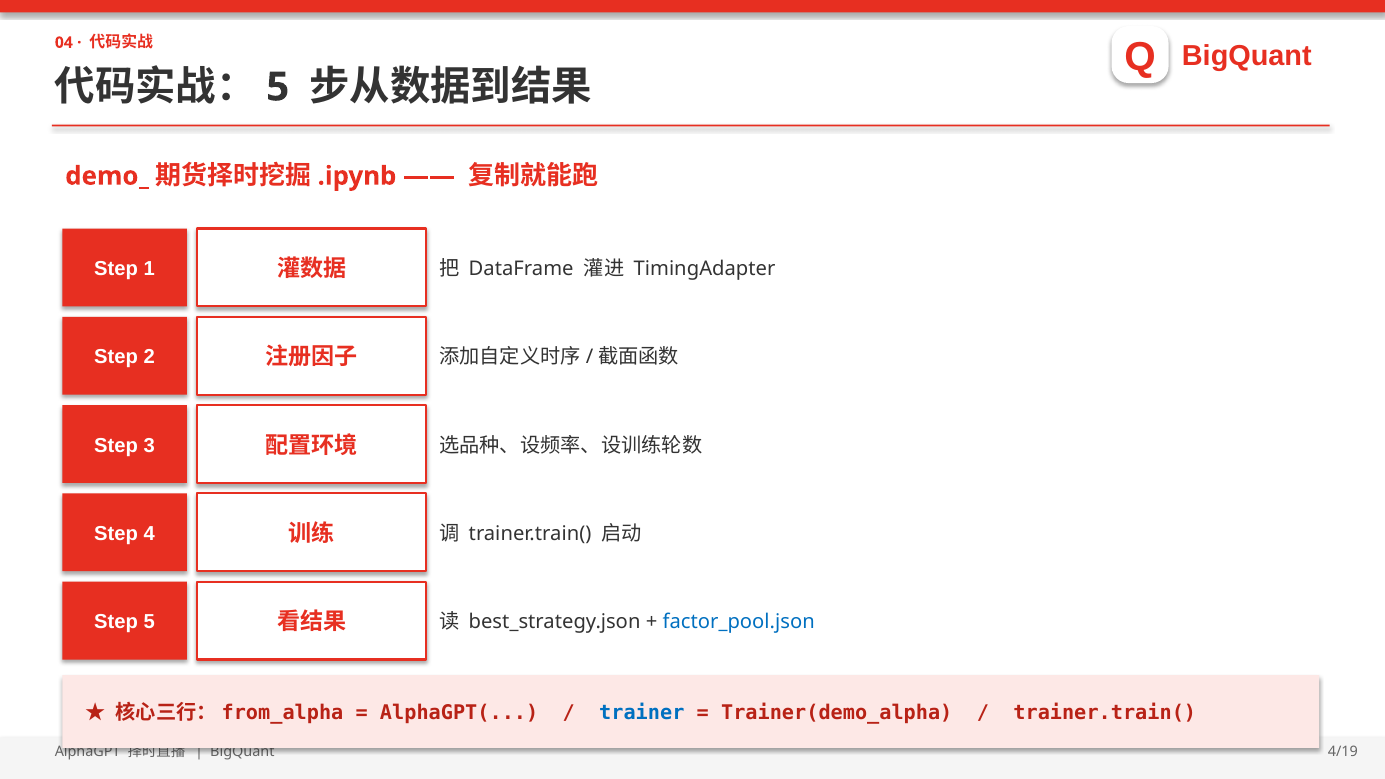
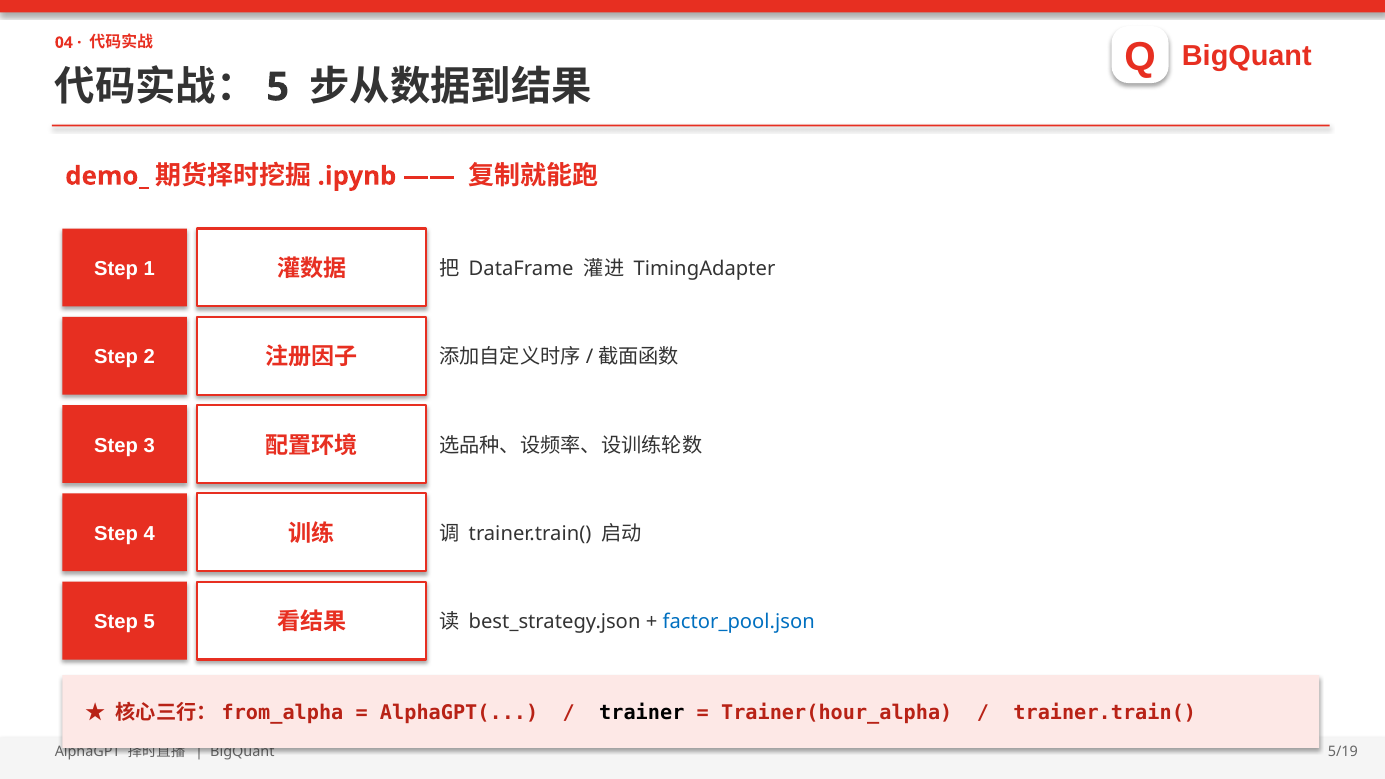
trainer colour: blue -> black
Trainer(demo_alpha: Trainer(demo_alpha -> Trainer(hour_alpha
4/19: 4/19 -> 5/19
